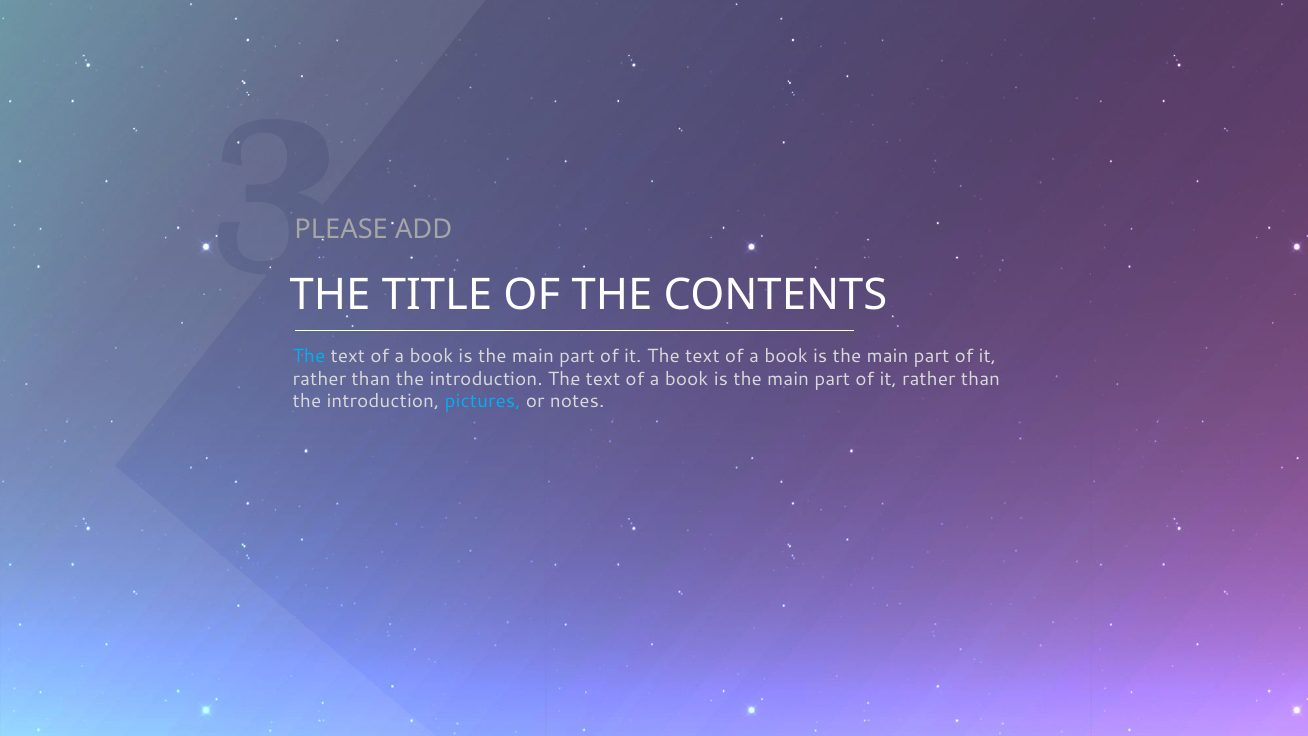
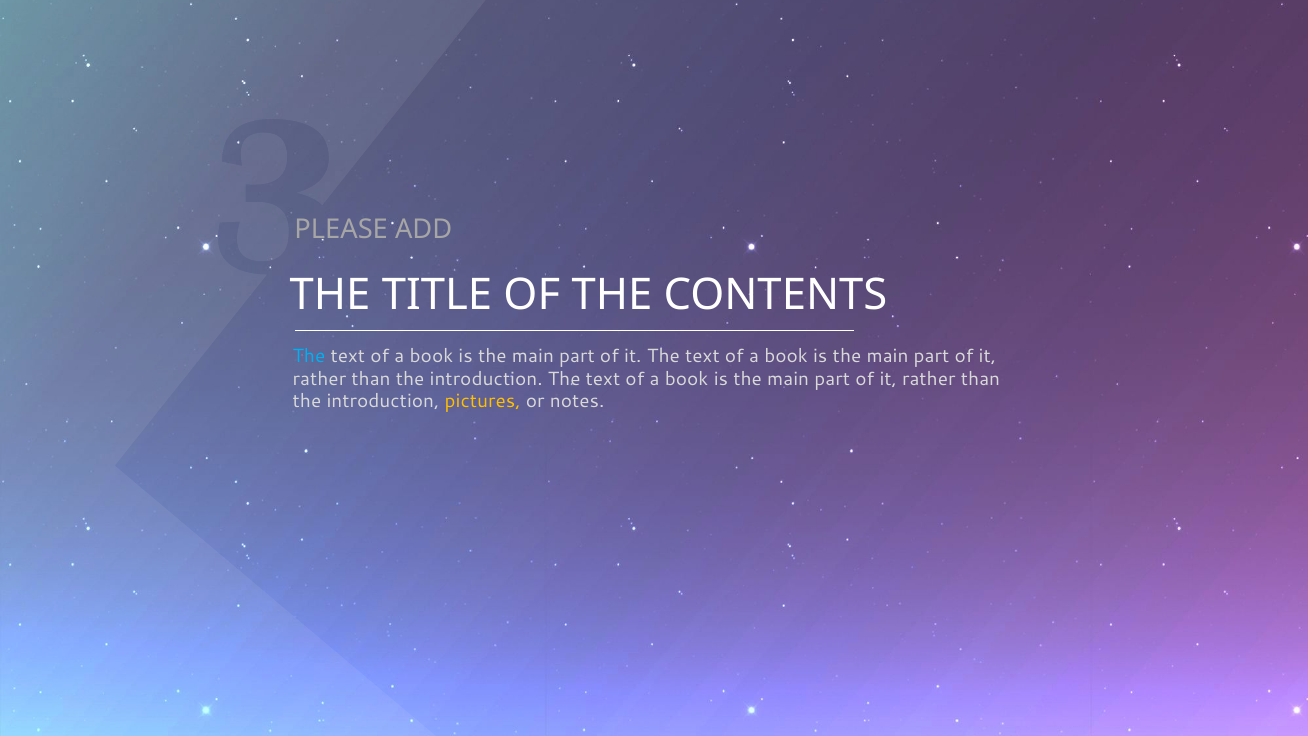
pictures colour: light blue -> yellow
